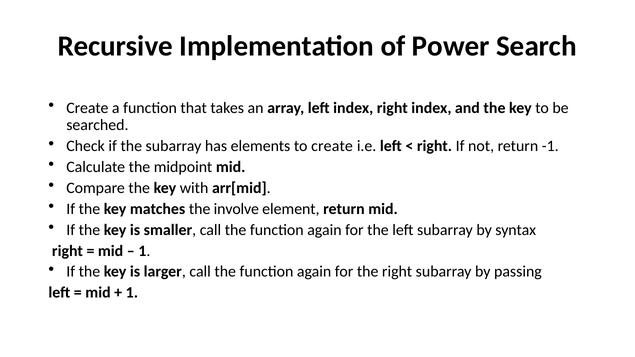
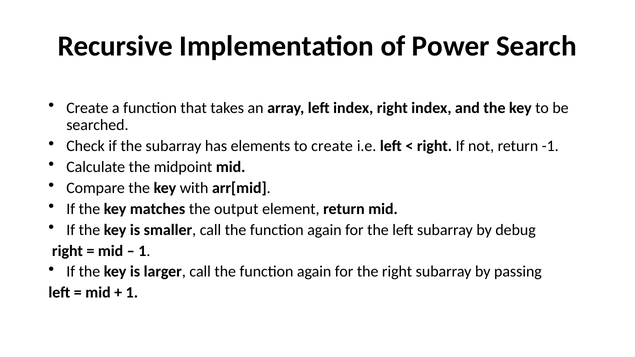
involve: involve -> output
syntax: syntax -> debug
